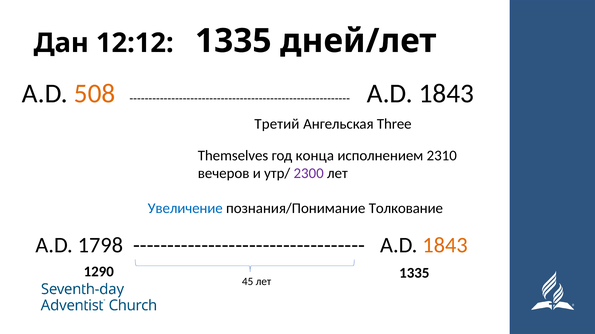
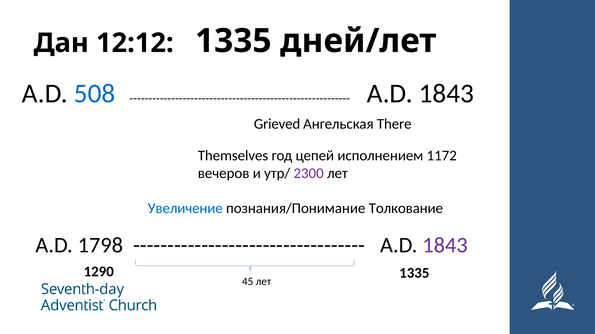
508 colour: orange -> blue
Третий: Третий -> Grieved
Three: Three -> There
конца: конца -> цепей
2310: 2310 -> 1172
1843 at (445, 246) colour: orange -> purple
